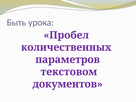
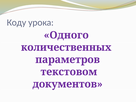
Быть: Быть -> Коду
Пробел: Пробел -> Одного
